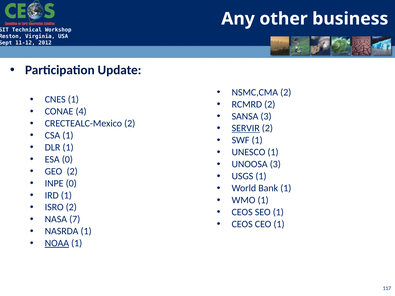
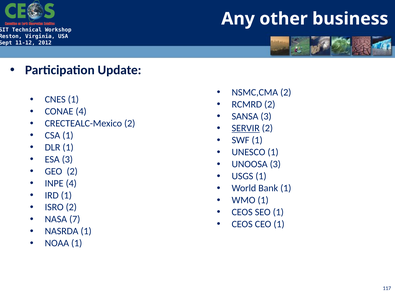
ESA 0: 0 -> 3
INPE 0: 0 -> 4
NOAA underline: present -> none
